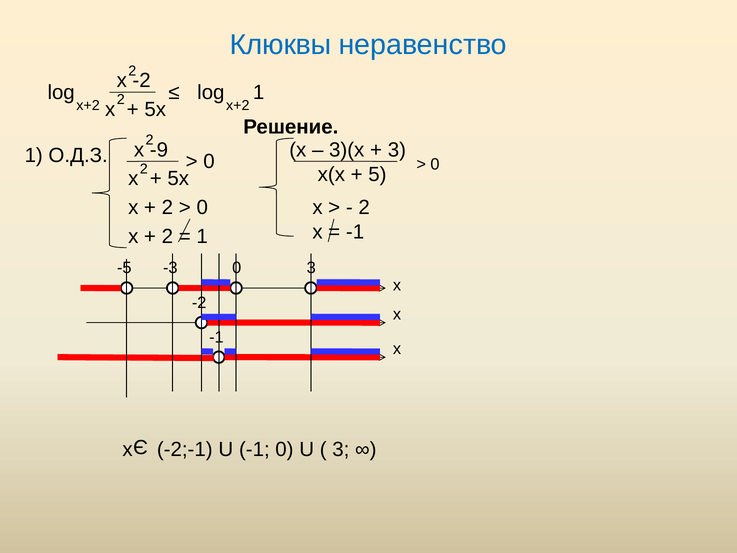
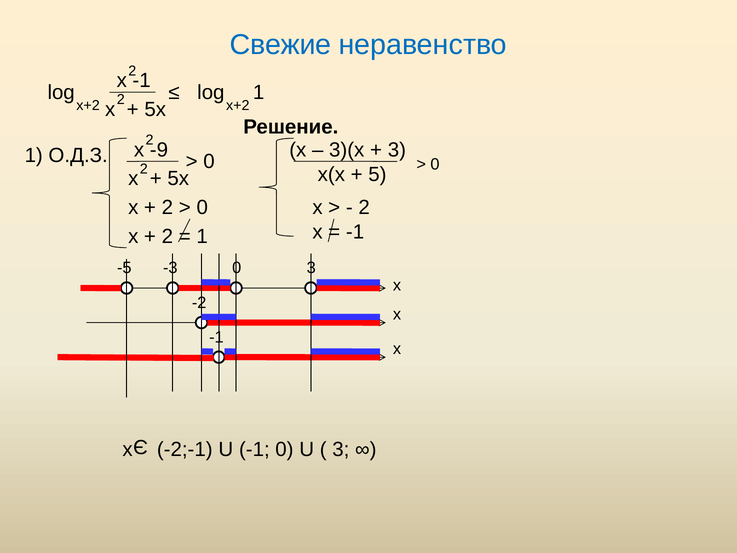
Клюквы: Клюквы -> Свежие
x -2: -2 -> -1
